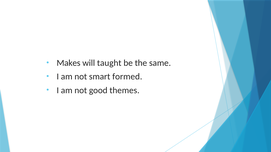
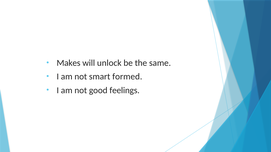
taught: taught -> unlock
themes: themes -> feelings
